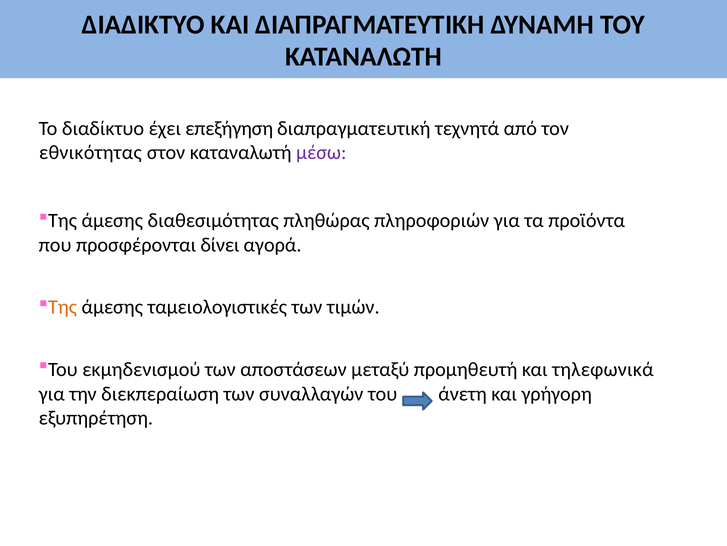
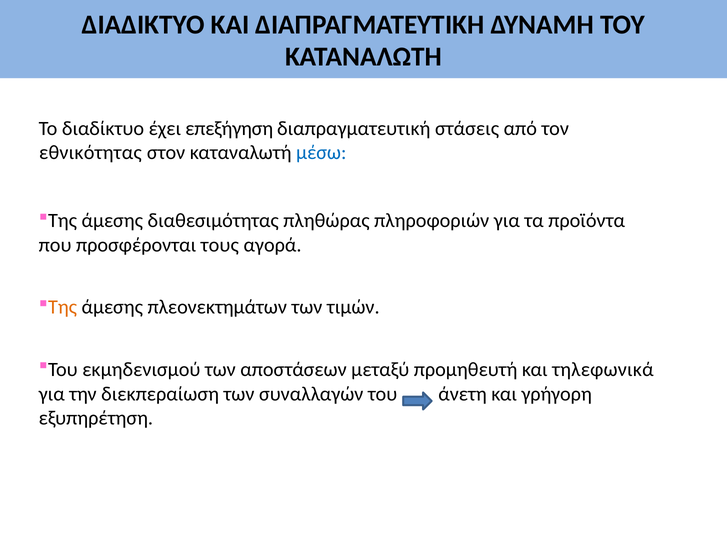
τεχνητά: τεχνητά -> στάσεις
μέσω colour: purple -> blue
δίνει: δίνει -> τους
ταμειολογιστικές: ταμειολογιστικές -> πλεονεκτημάτων
